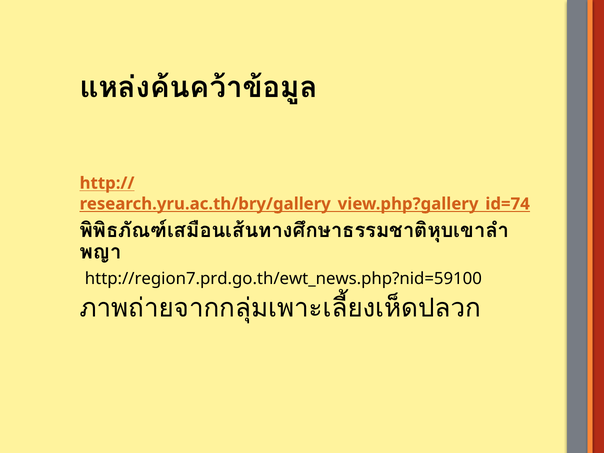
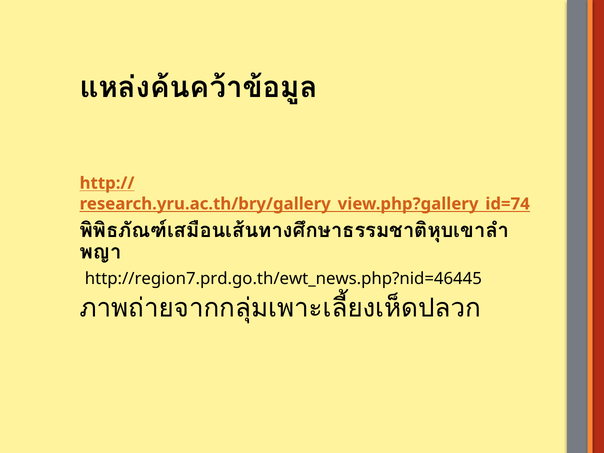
http://region7.prd.go.th/ewt_news.php?nid=59100: http://region7.prd.go.th/ewt_news.php?nid=59100 -> http://region7.prd.go.th/ewt_news.php?nid=46445
